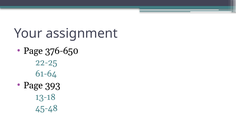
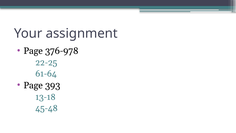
376-650: 376-650 -> 376-978
